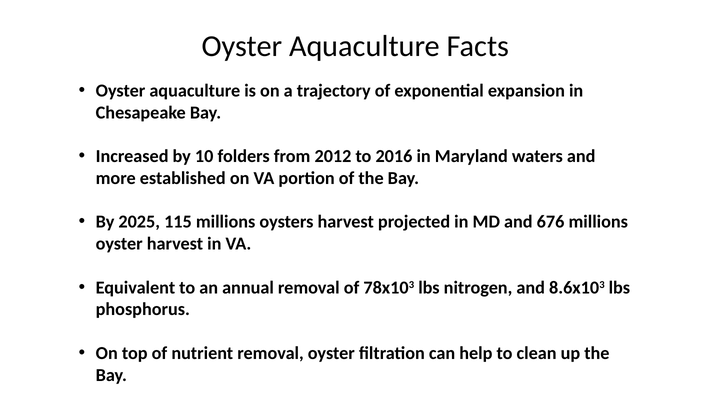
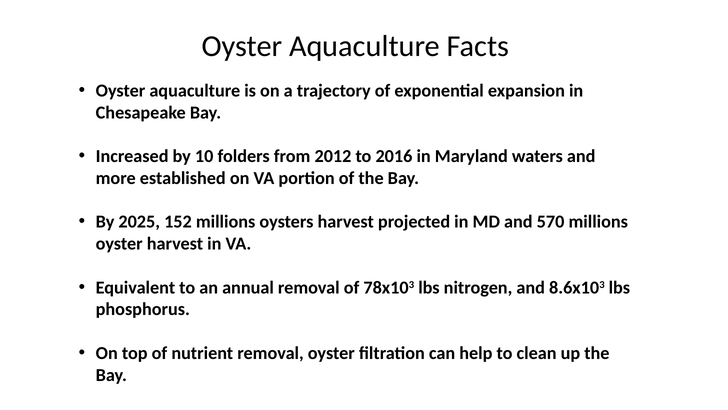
115: 115 -> 152
676: 676 -> 570
